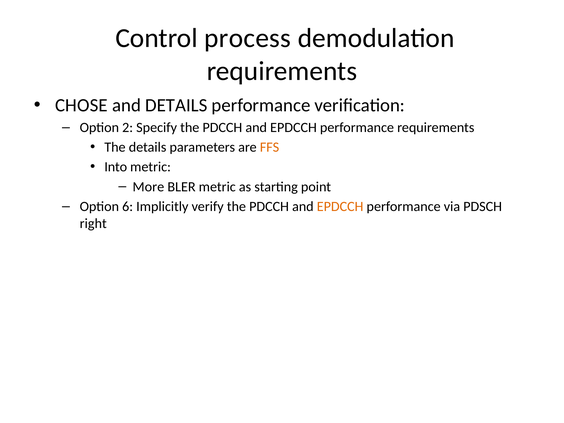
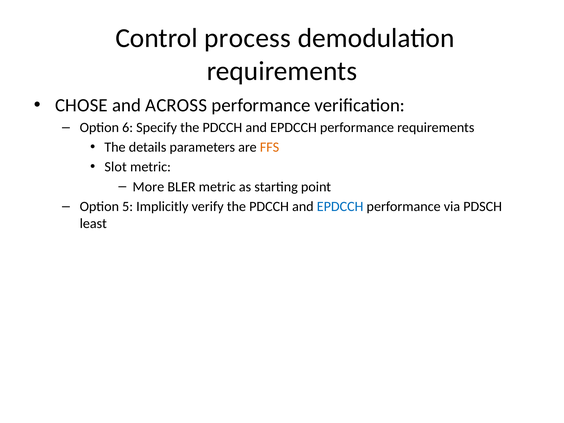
and DETAILS: DETAILS -> ACROSS
2: 2 -> 6
Into: Into -> Slot
6: 6 -> 5
EPDCCH at (340, 206) colour: orange -> blue
right: right -> least
